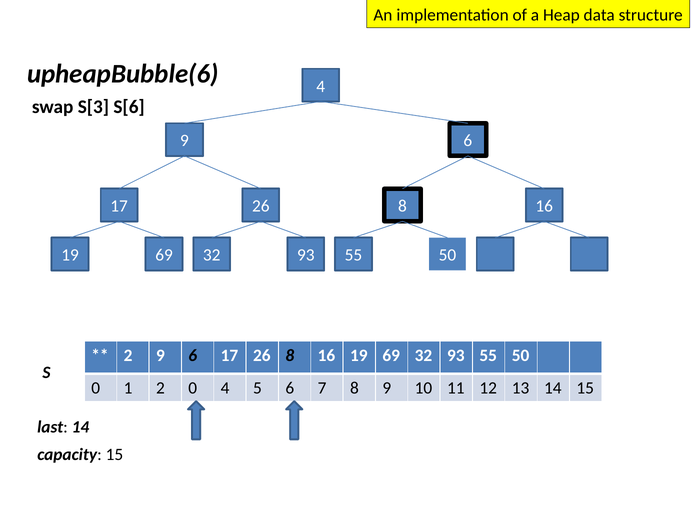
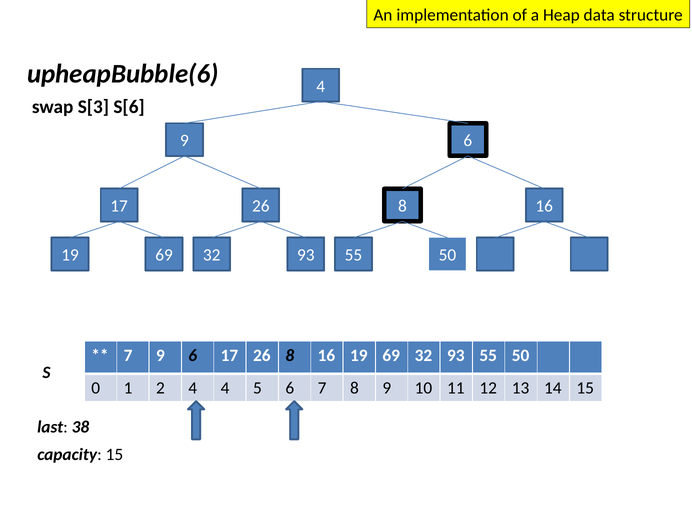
2 at (128, 355): 2 -> 7
2 0: 0 -> 4
last 14: 14 -> 38
